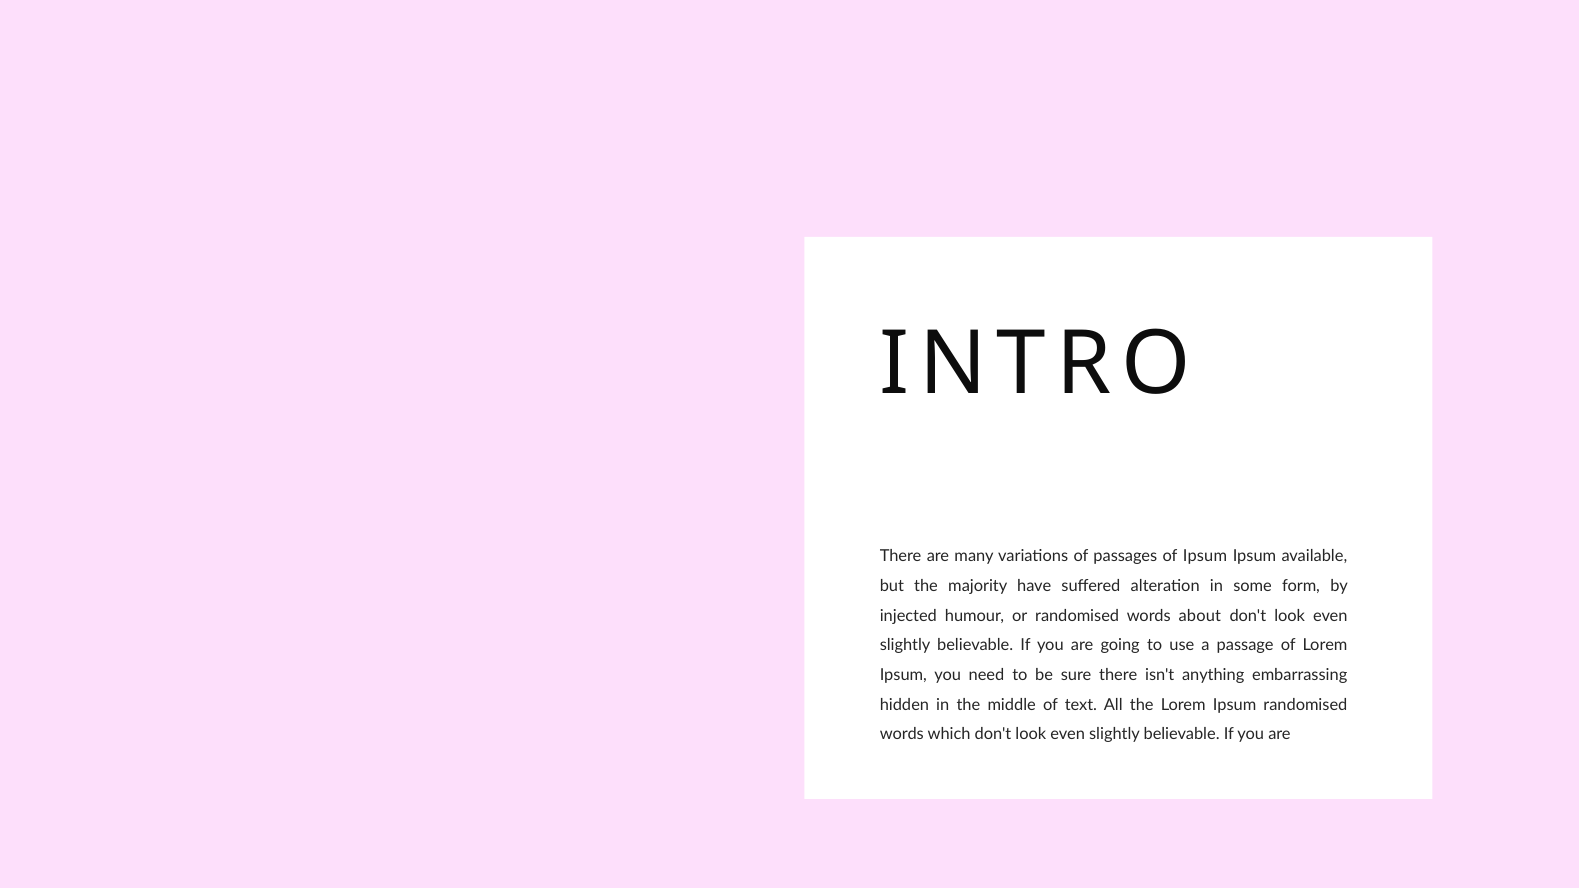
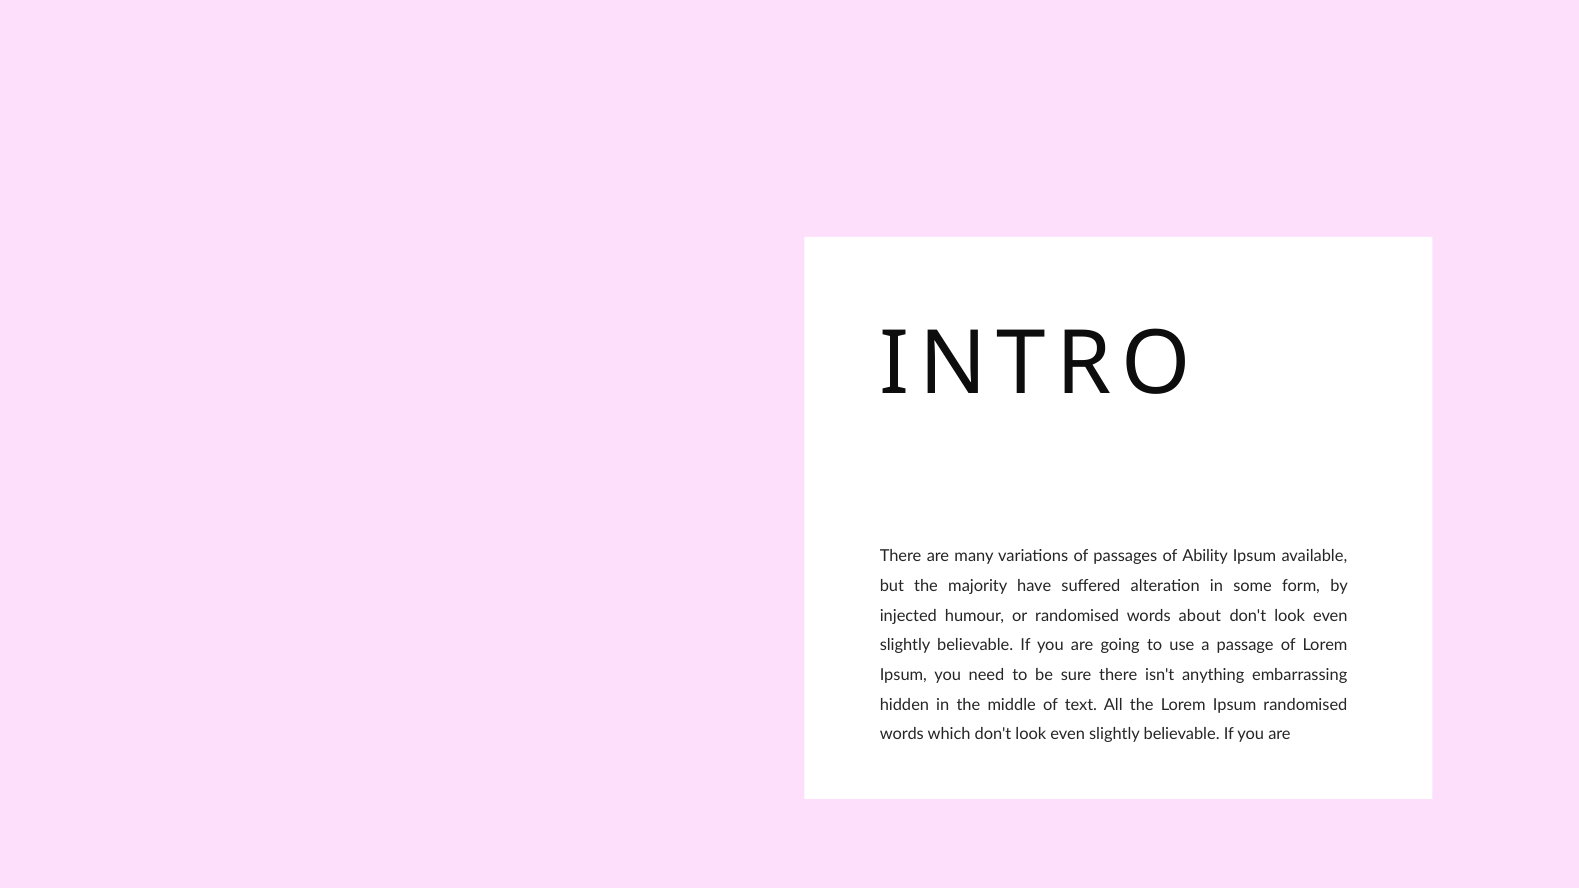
of Ipsum: Ipsum -> Ability
